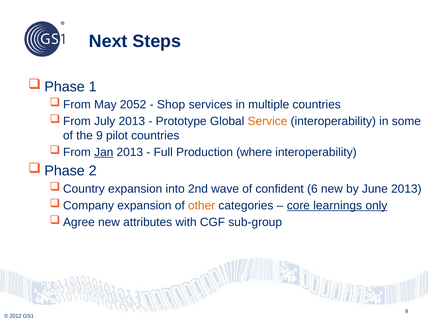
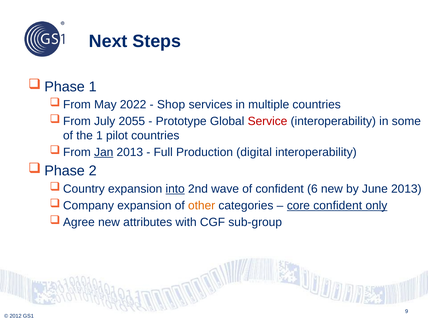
2052: 2052 -> 2022
July 2013: 2013 -> 2055
Service colour: orange -> red
the 9: 9 -> 1
where: where -> digital
into underline: none -> present
core learnings: learnings -> confident
